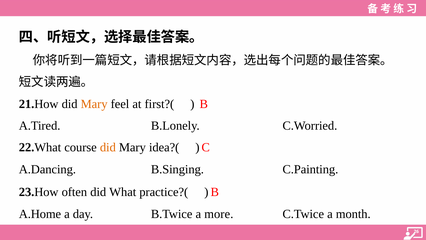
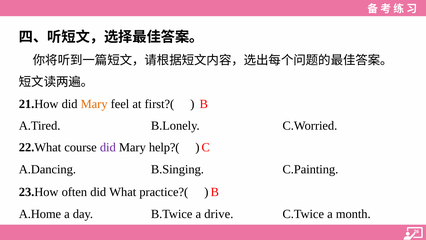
did at (108, 147) colour: orange -> purple
idea?(: idea?( -> help?(
more: more -> drive
